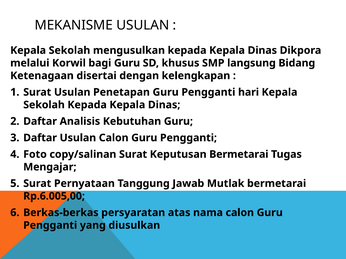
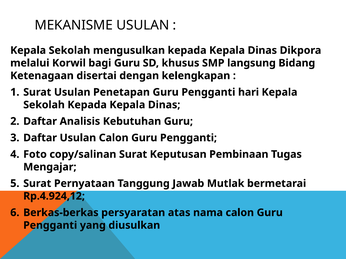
Keputusan Bermetarai: Bermetarai -> Pembinaan
Rp.6.005,00: Rp.6.005,00 -> Rp.4.924,12
